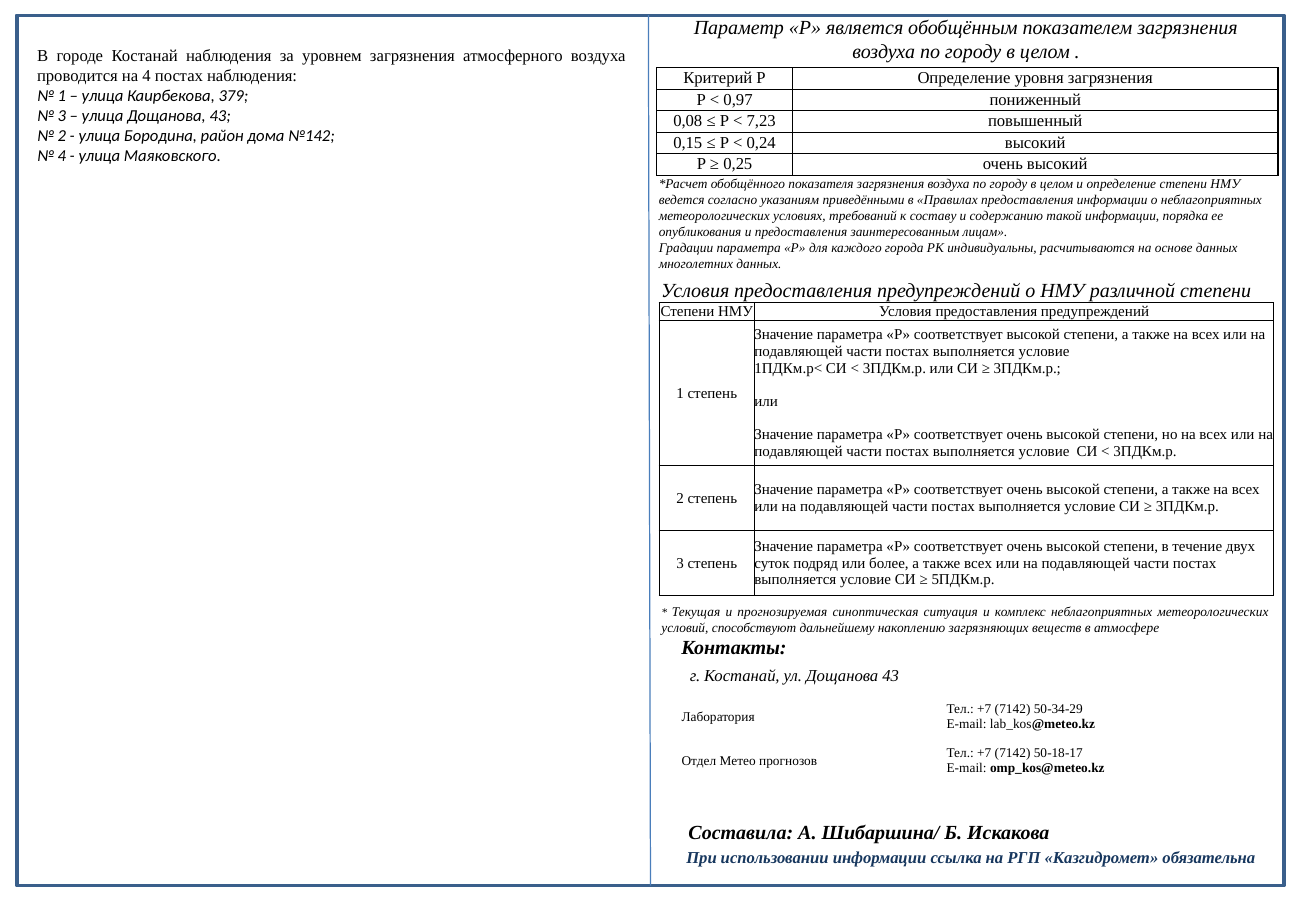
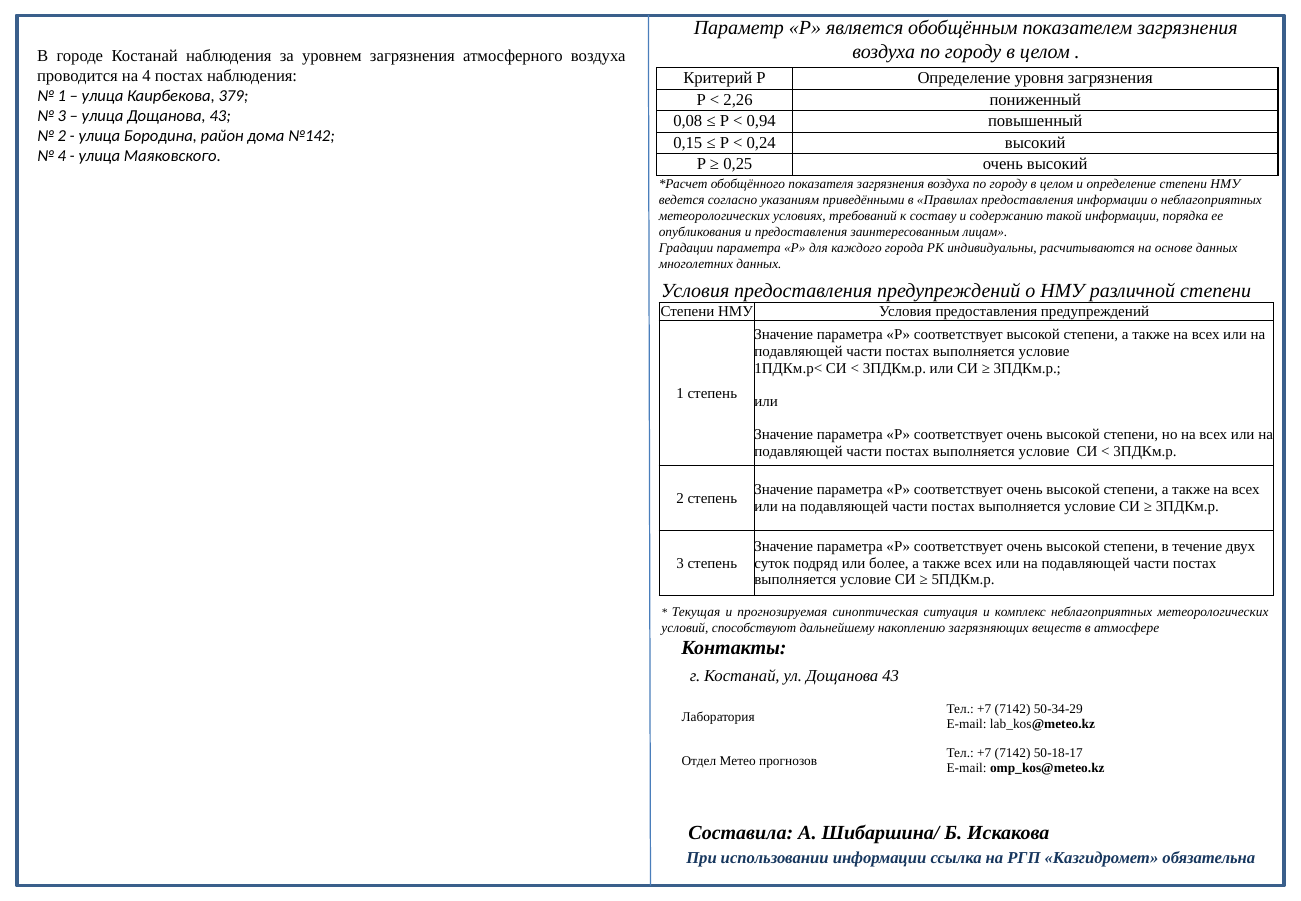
0,97: 0,97 -> 2,26
7,23: 7,23 -> 0,94
